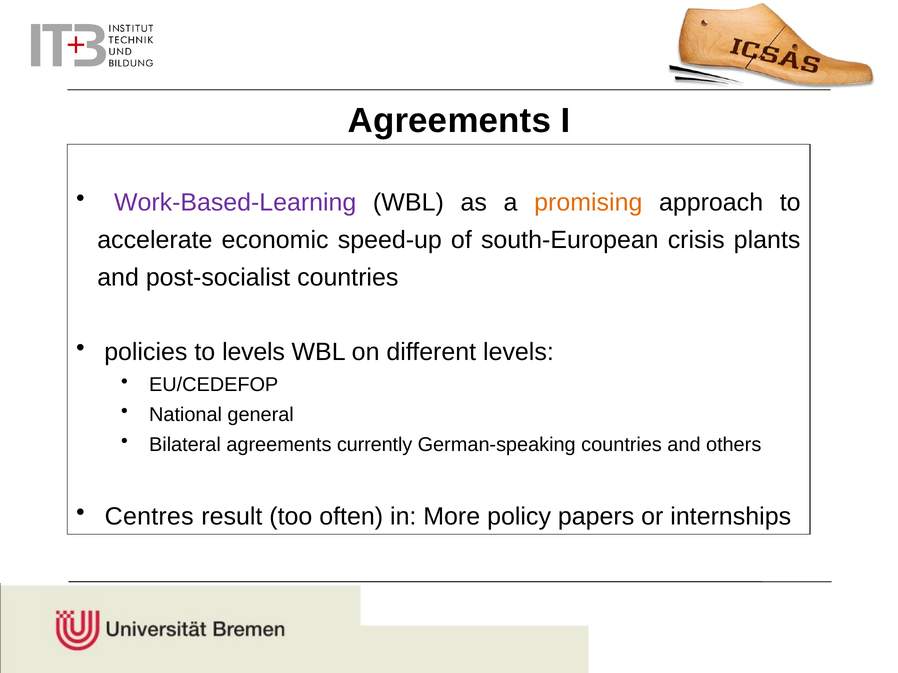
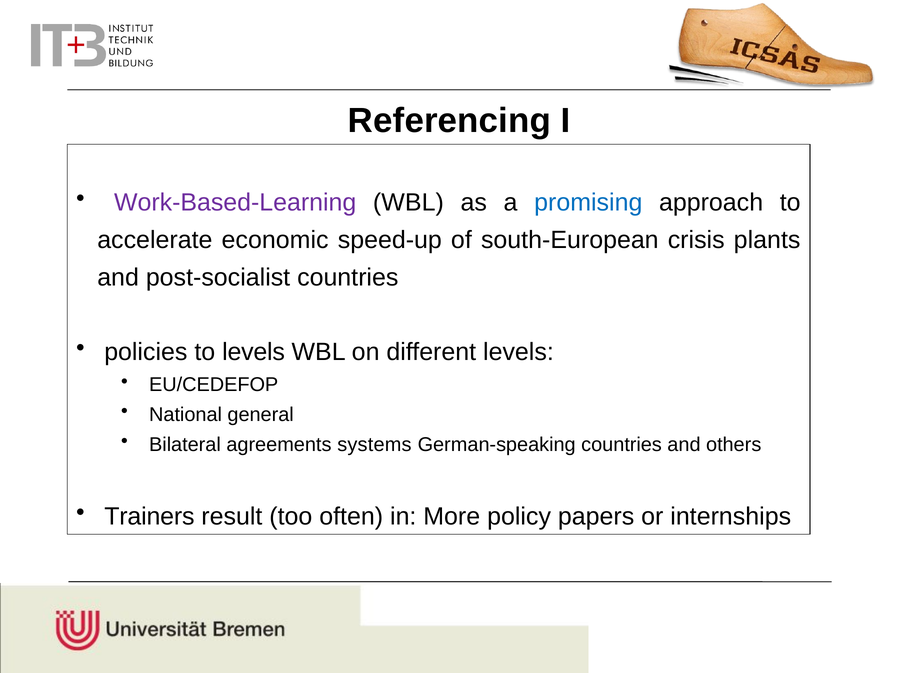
Agreements at (449, 121): Agreements -> Referencing
promising colour: orange -> blue
currently: currently -> systems
Centres: Centres -> Trainers
